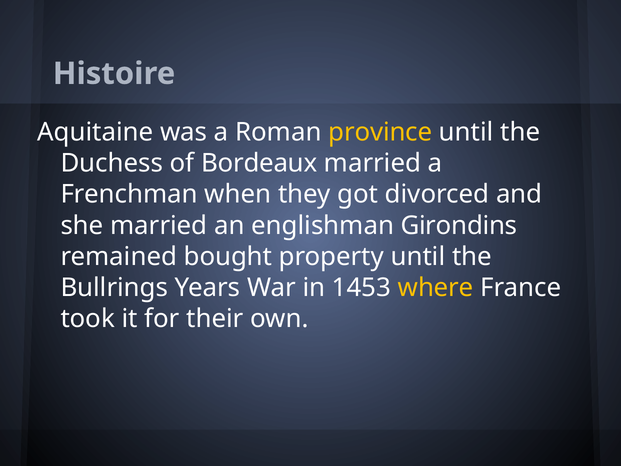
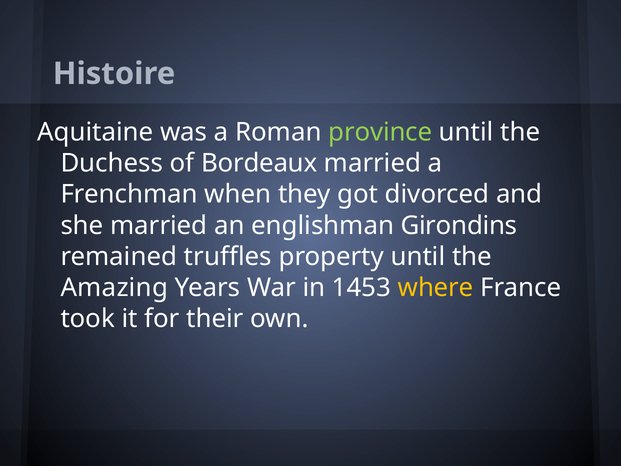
province colour: yellow -> light green
bought: bought -> truffles
Bullrings: Bullrings -> Amazing
